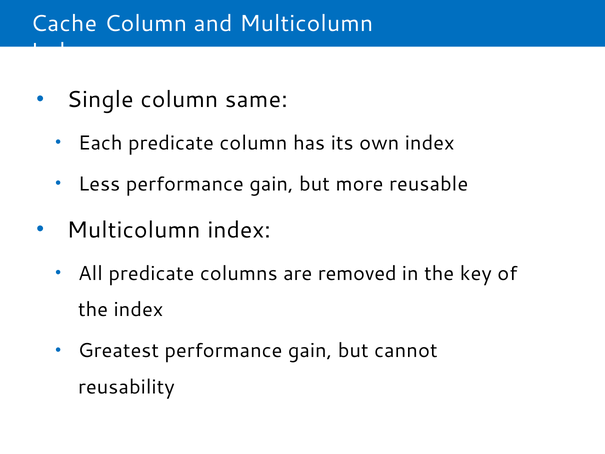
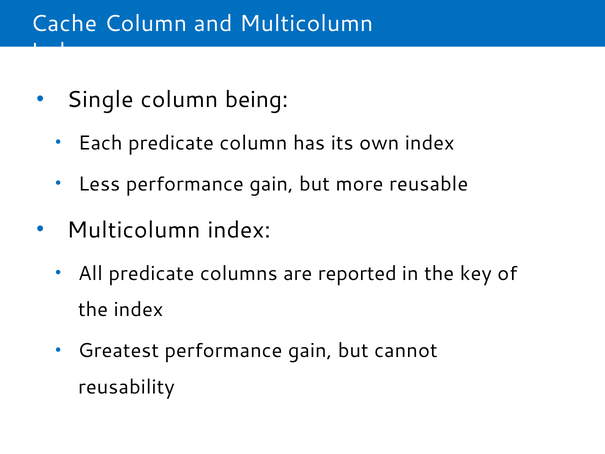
same: same -> being
removed: removed -> reported
